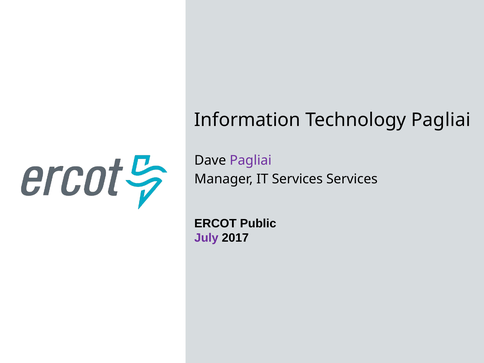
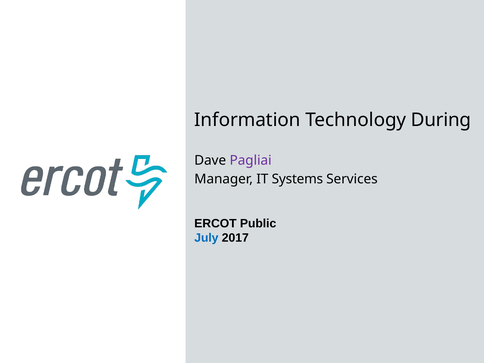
Technology Pagliai: Pagliai -> During
IT Services: Services -> Systems
July colour: purple -> blue
